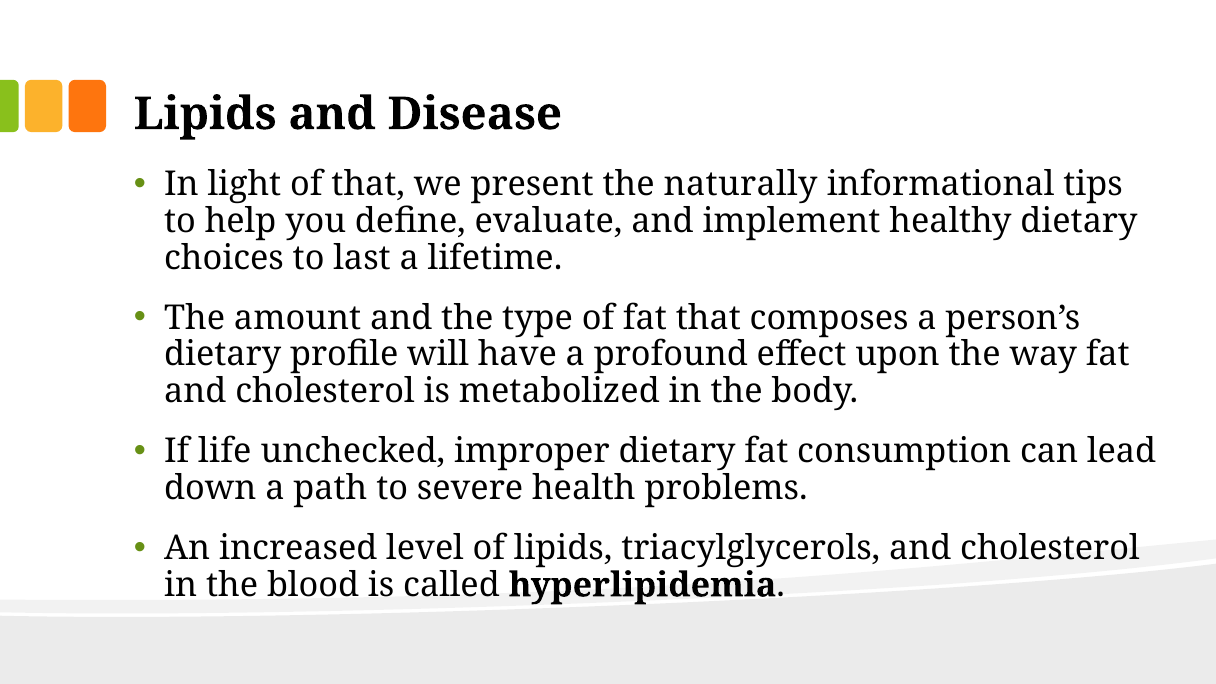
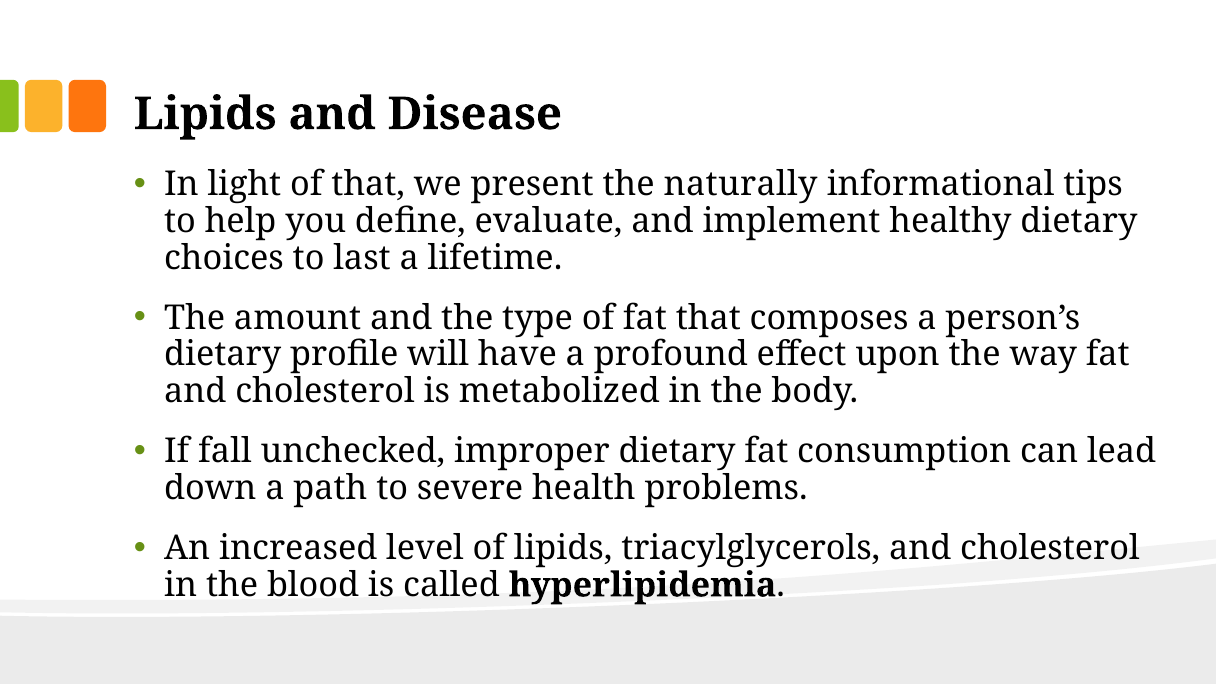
life: life -> fall
